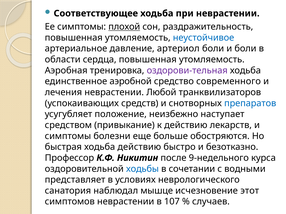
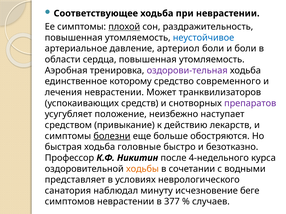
аэробной: аэробной -> которому
Любой: Любой -> Может
препаратов colour: blue -> purple
болезни underline: none -> present
ходьба действию: действию -> головные
9-недельного: 9-недельного -> 4-недельного
ходьбы colour: blue -> orange
мышце: мышце -> минуту
этот: этот -> беге
107: 107 -> 377
